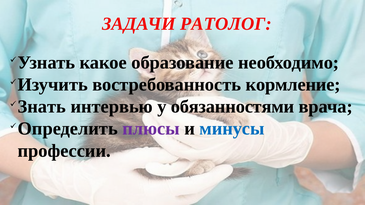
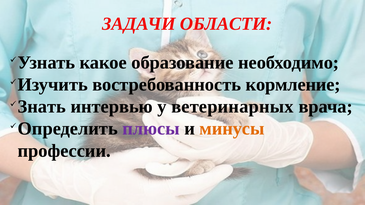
РАТОЛОГ: РАТОЛОГ -> ОБЛАСТИ
обязанностями: обязанностями -> ветеринарных
минусы colour: blue -> orange
